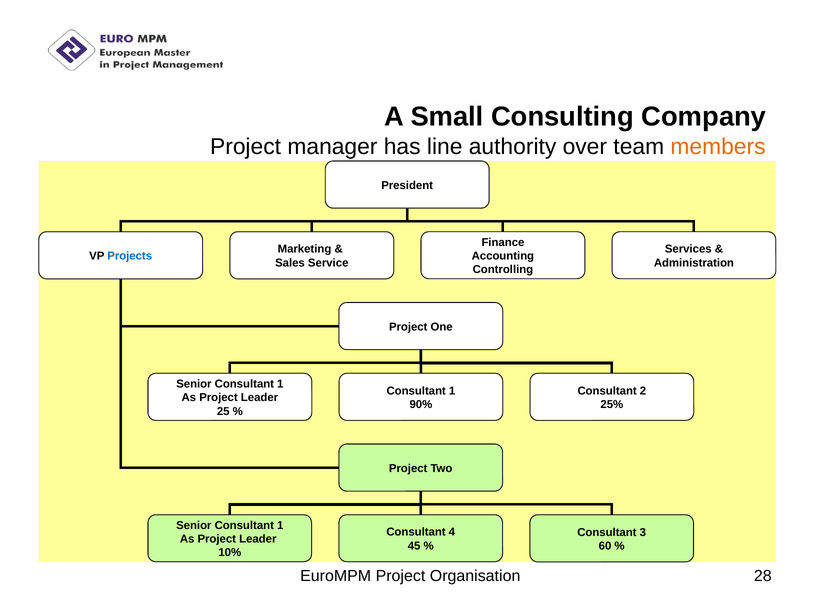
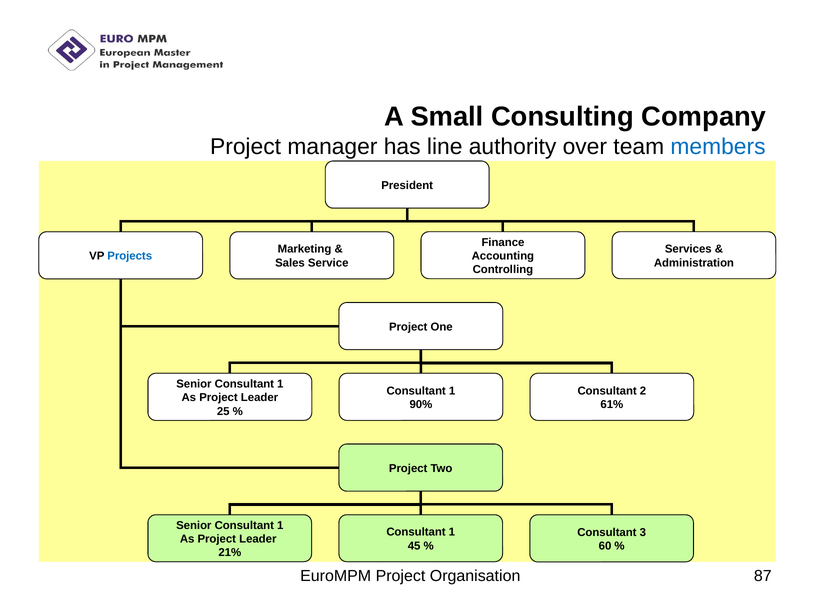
members colour: orange -> blue
25%: 25% -> 61%
4 at (452, 532): 4 -> 1
10%: 10% -> 21%
28: 28 -> 87
